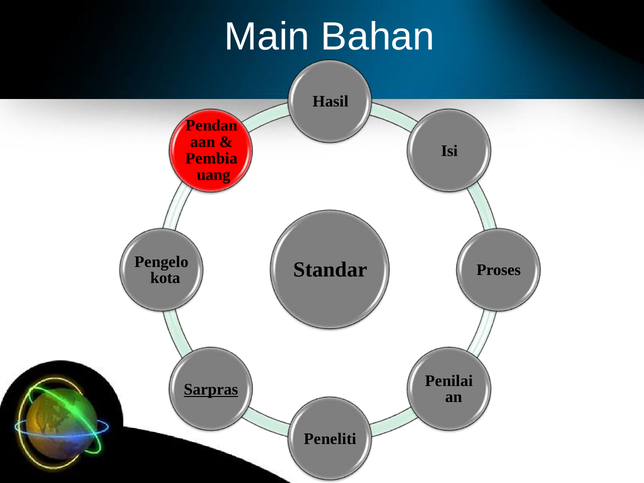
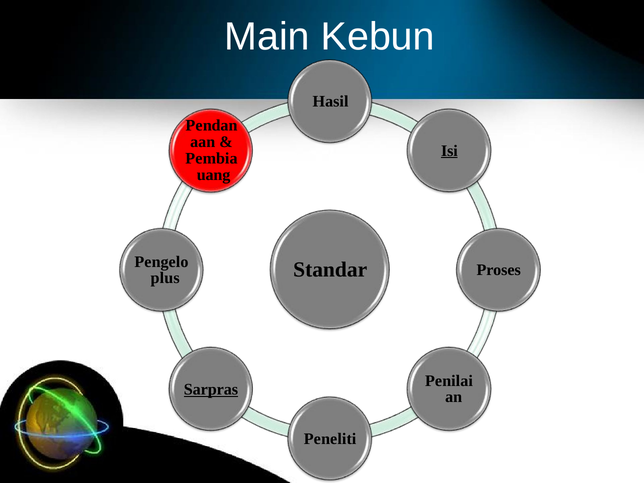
Bahan: Bahan -> Kebun
Isi underline: none -> present
kota: kota -> plus
